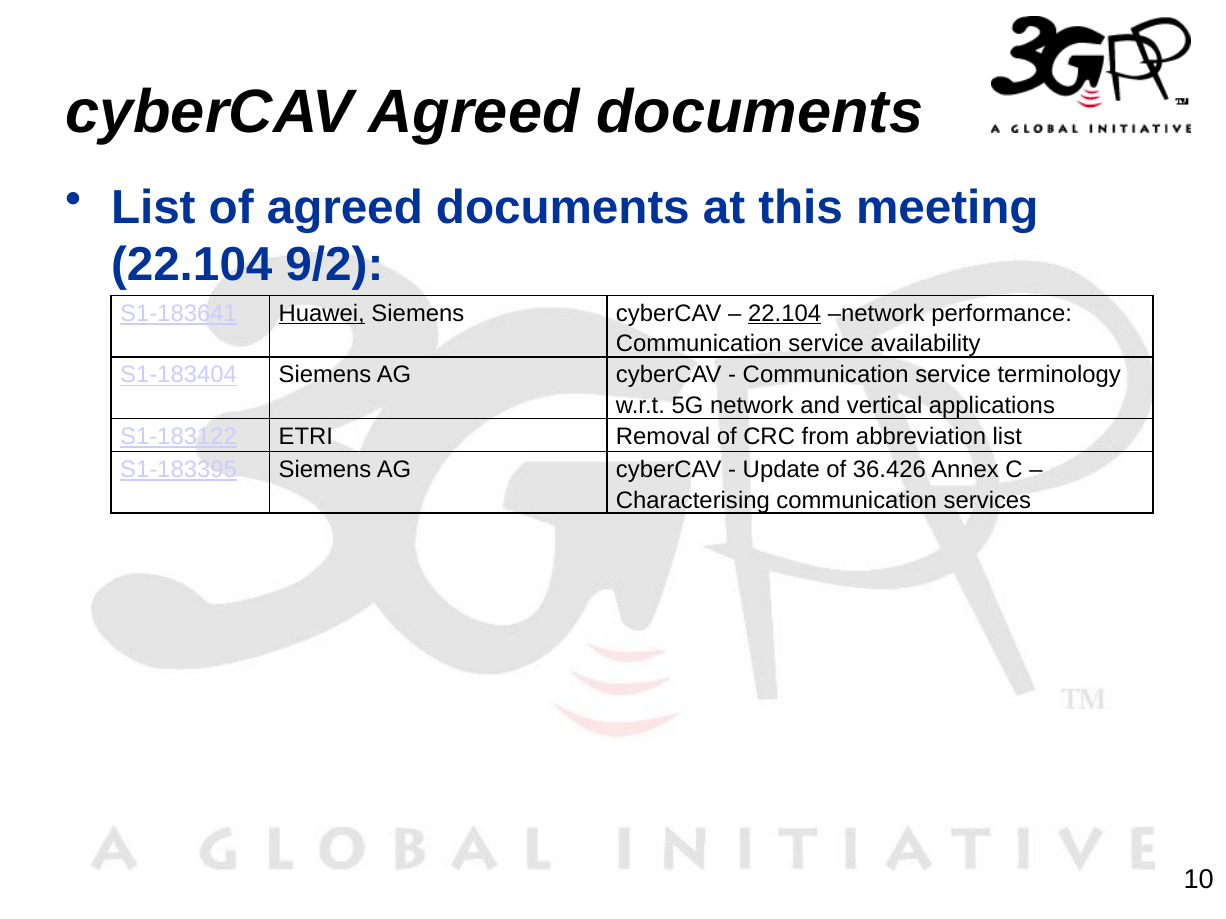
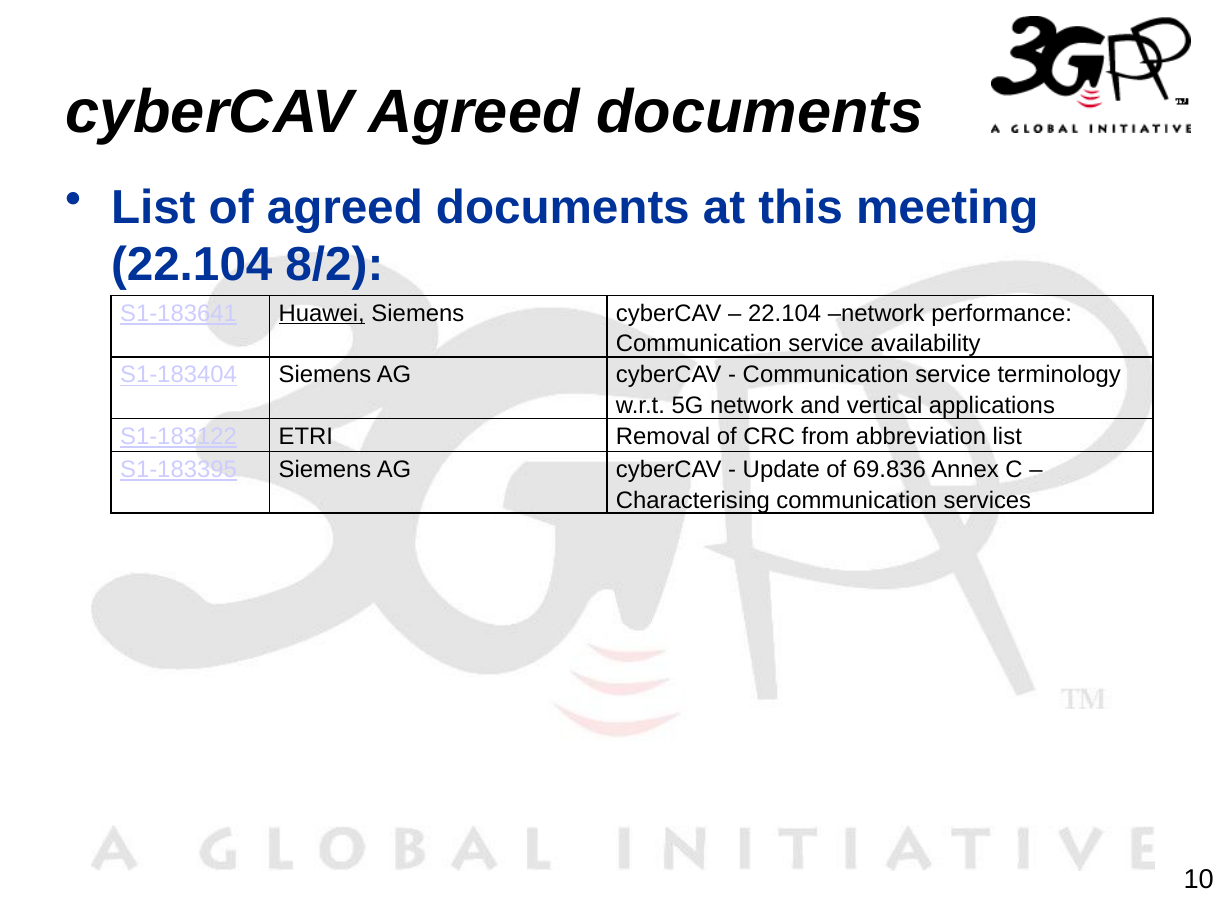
9/2: 9/2 -> 8/2
22.104 at (785, 313) underline: present -> none
36.426: 36.426 -> 69.836
